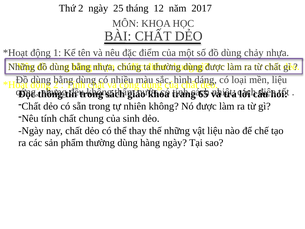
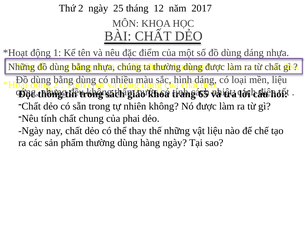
dùng chảy: chảy -> dáng
sinh: sinh -> phai
